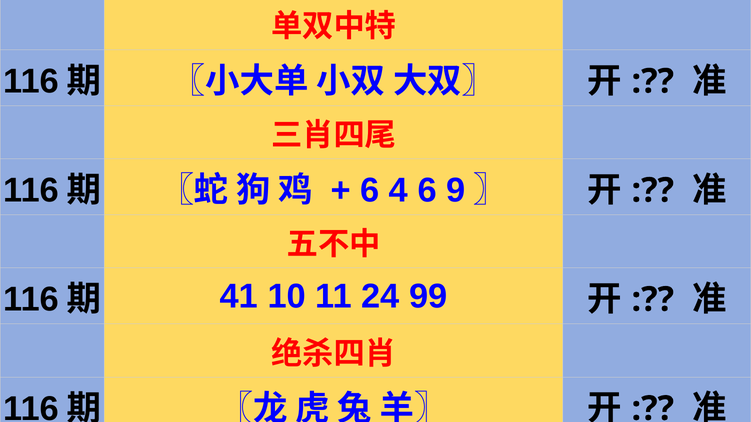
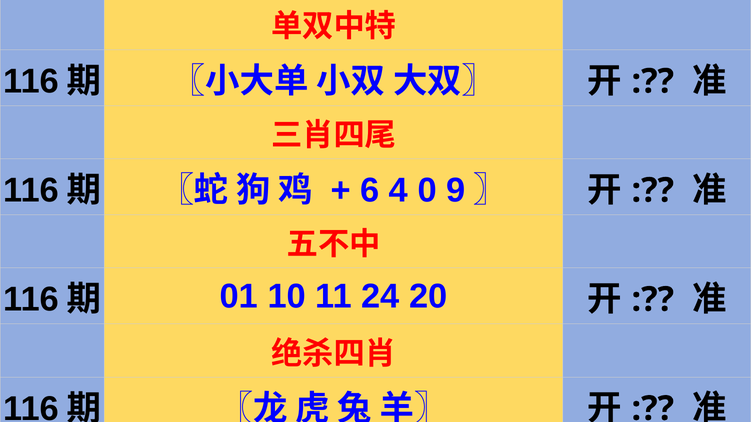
4 6: 6 -> 0
41: 41 -> 01
99: 99 -> 20
